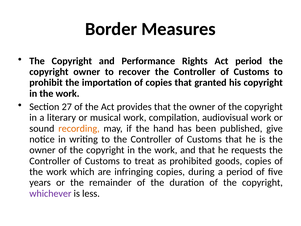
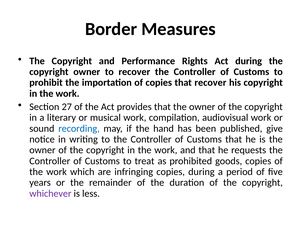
Act period: period -> during
that granted: granted -> recover
recording colour: orange -> blue
